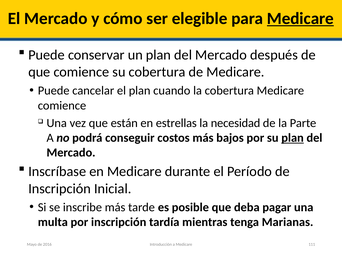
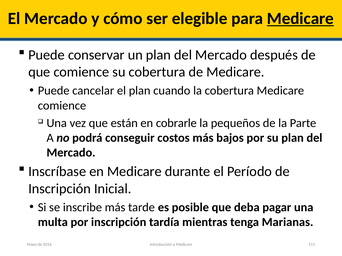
estrellas: estrellas -> cobrarle
necesidad: necesidad -> pequeños
plan at (293, 138) underline: present -> none
